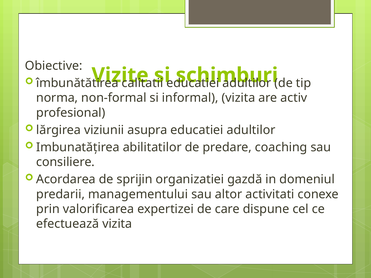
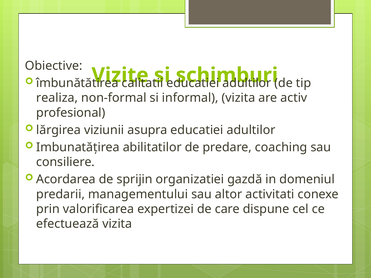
norma: norma -> realiza
